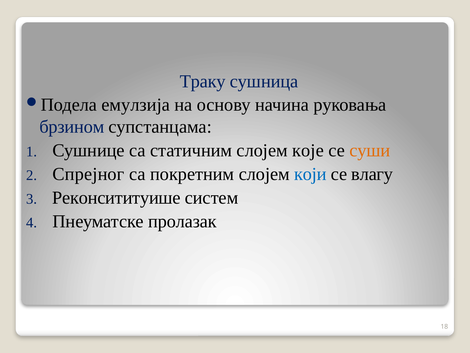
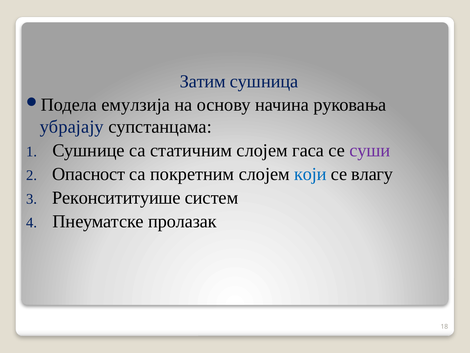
Траку: Траку -> Затим
брзином: брзином -> убрајају
које: које -> гаса
суши colour: orange -> purple
Спрејног: Спрејног -> Опасност
